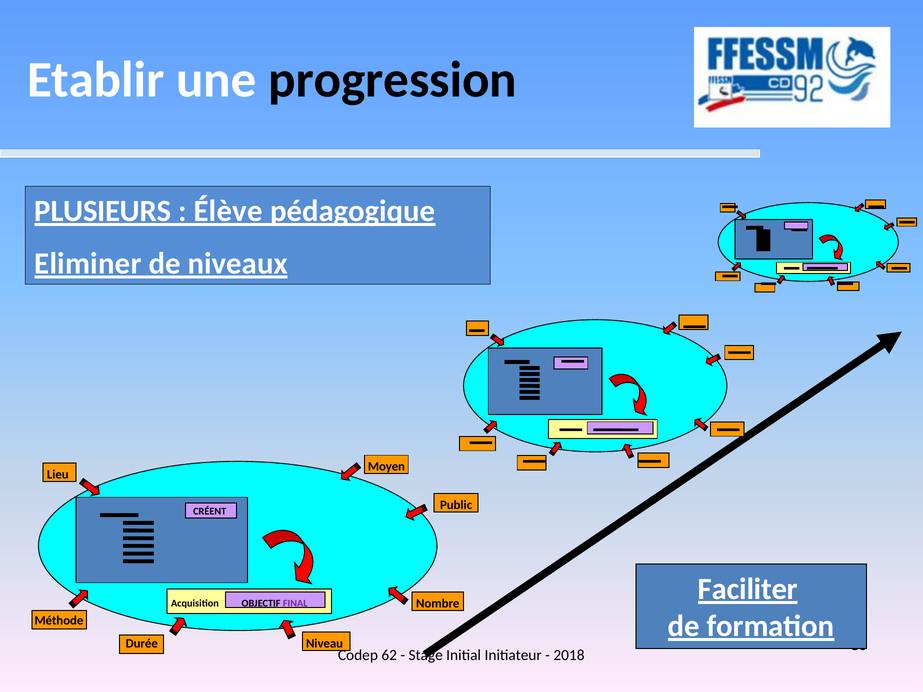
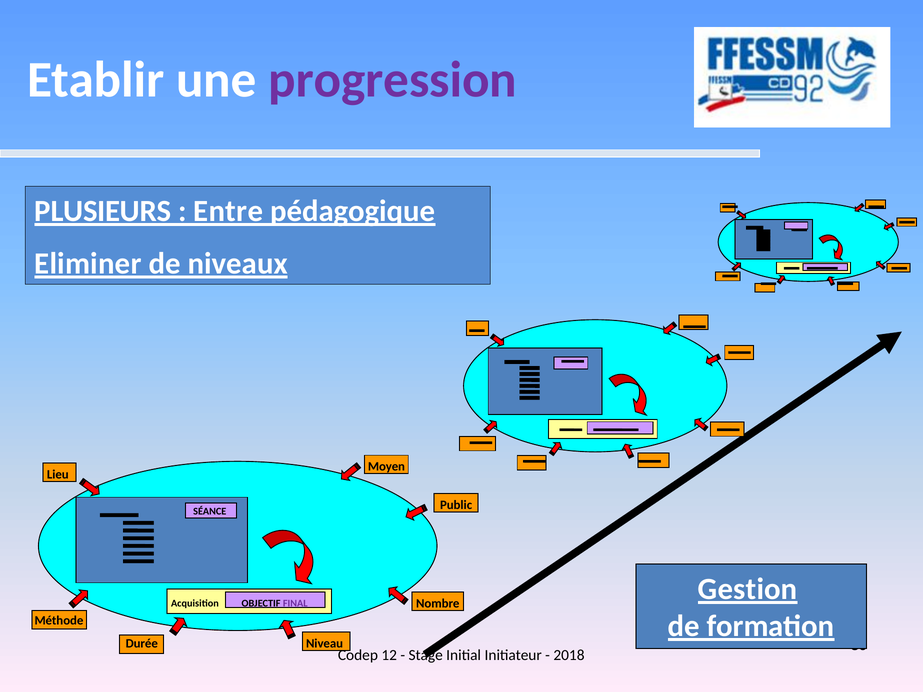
progression colour: black -> purple
Élève: Élève -> Entre
CRÉENT: CRÉENT -> SÉANCE
Faciliter: Faciliter -> Gestion
62: 62 -> 12
